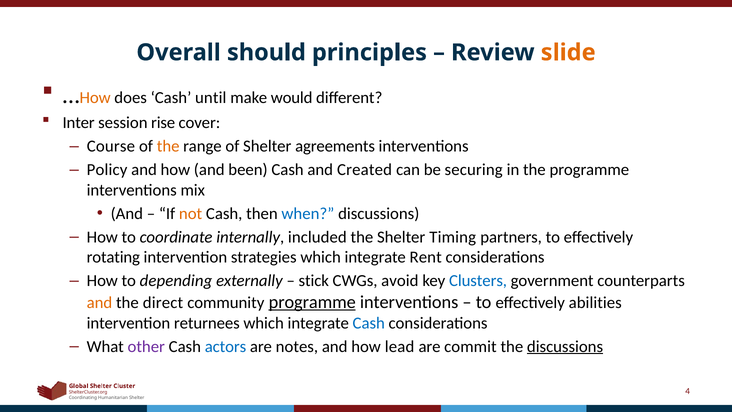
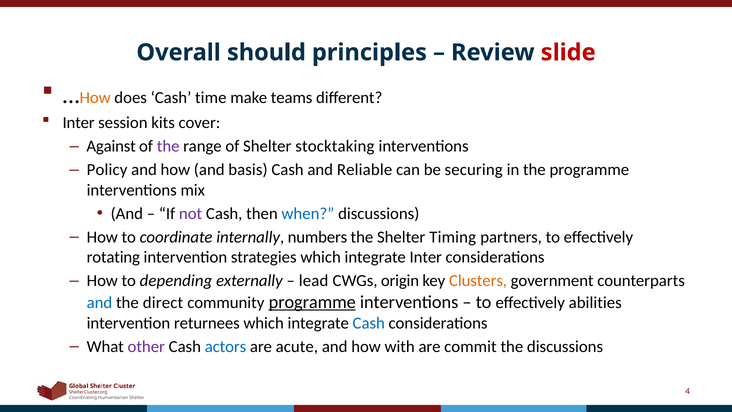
slide colour: orange -> red
until: until -> time
would: would -> teams
rise: rise -> kits
Course: Course -> Against
the at (168, 146) colour: orange -> purple
agreements: agreements -> stocktaking
been: been -> basis
Created: Created -> Reliable
not colour: orange -> purple
included: included -> numbers
integrate Rent: Rent -> Inter
stick: stick -> lead
avoid: avoid -> origin
Clusters colour: blue -> orange
and at (99, 302) colour: orange -> blue
notes: notes -> acute
lead: lead -> with
discussions at (565, 346) underline: present -> none
